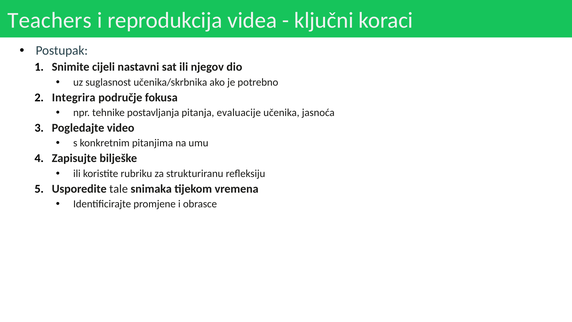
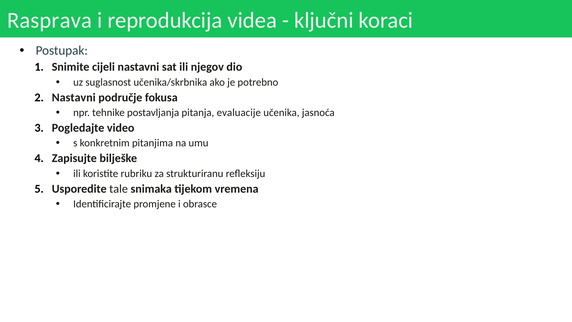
Teachers: Teachers -> Rasprava
Integrira at (74, 97): Integrira -> Nastavni
